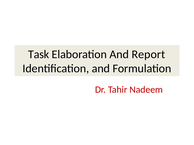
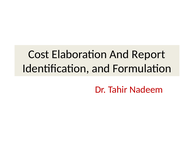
Task: Task -> Cost
